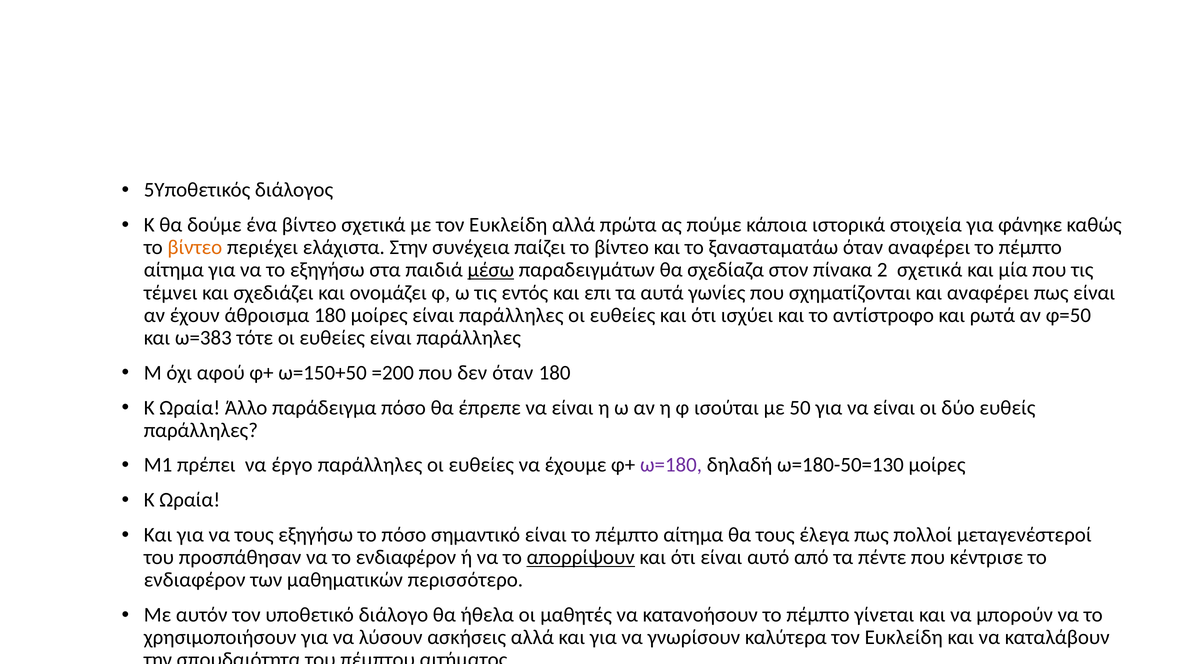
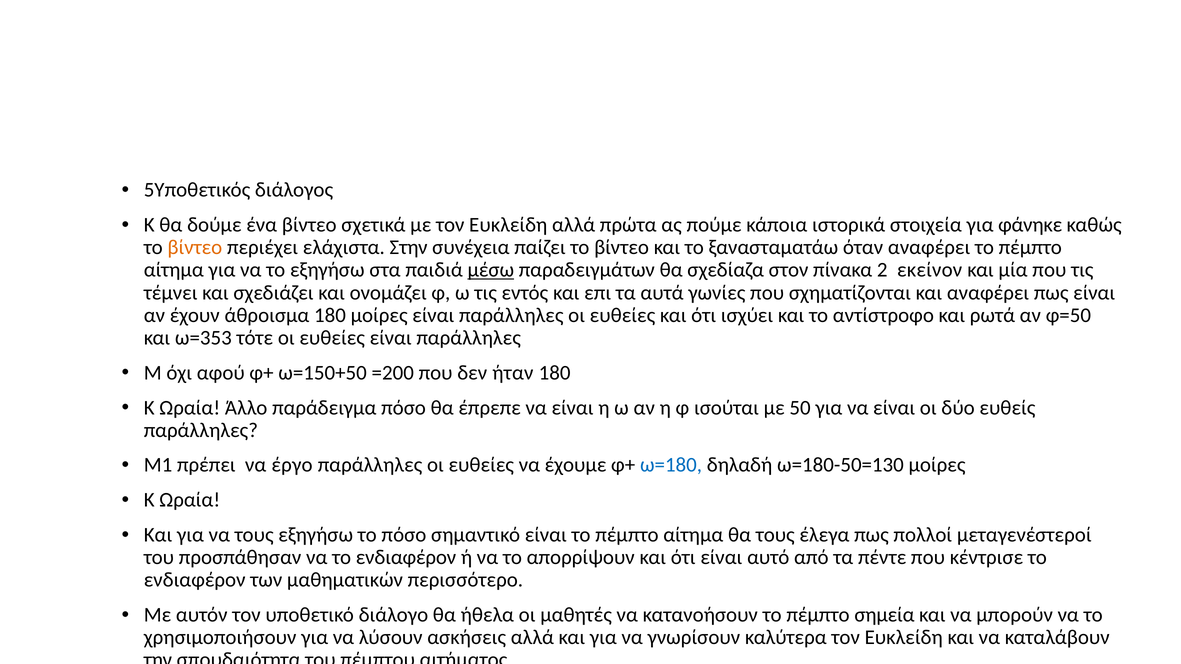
2 σχετικά: σχετικά -> εκείνον
ω=383: ω=383 -> ω=353
δεν όταν: όταν -> ήταν
ω=180 colour: purple -> blue
απορρίψουν underline: present -> none
γίνεται: γίνεται -> σημεία
